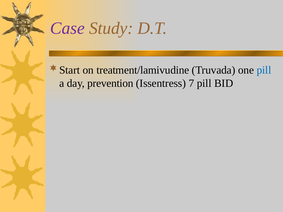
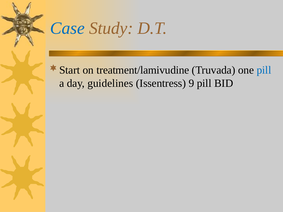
Case colour: purple -> blue
prevention: prevention -> guidelines
7: 7 -> 9
